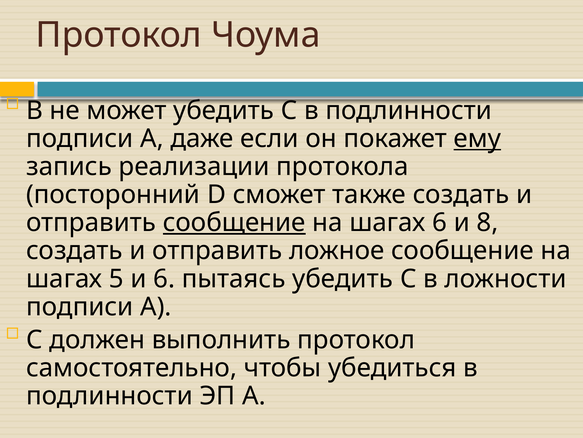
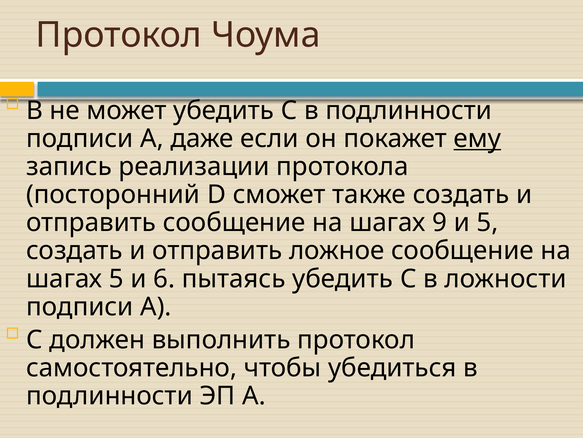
сообщение at (234, 222) underline: present -> none
шагах 6: 6 -> 9
и 8: 8 -> 5
